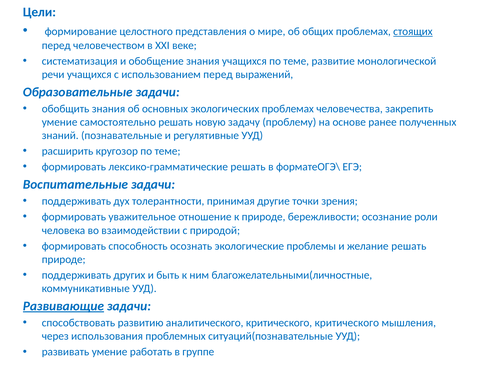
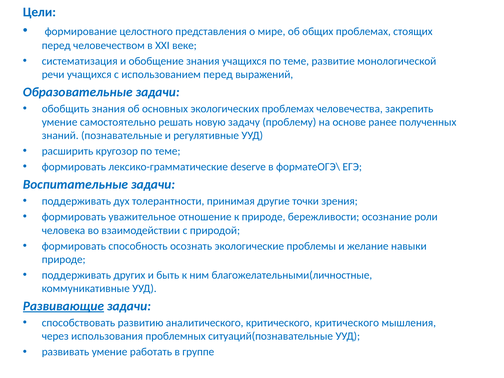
стоящих underline: present -> none
лексико-грамматические решать: решать -> deserve
желание решать: решать -> навыки
